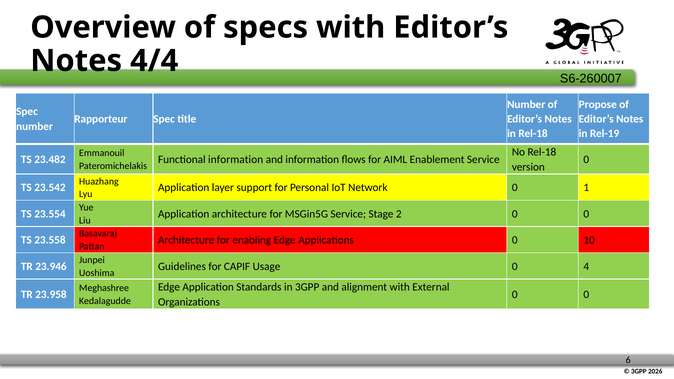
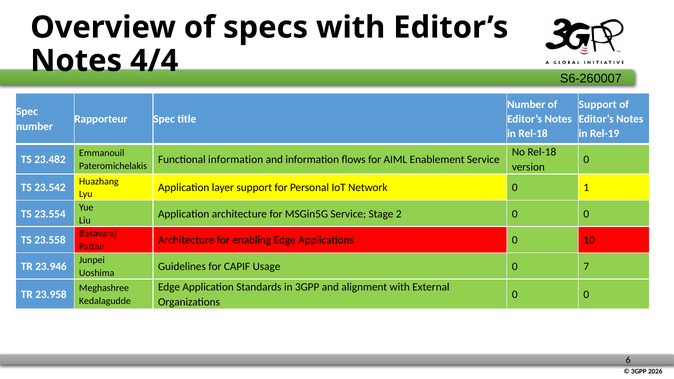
Propose at (598, 104): Propose -> Support
4: 4 -> 7
